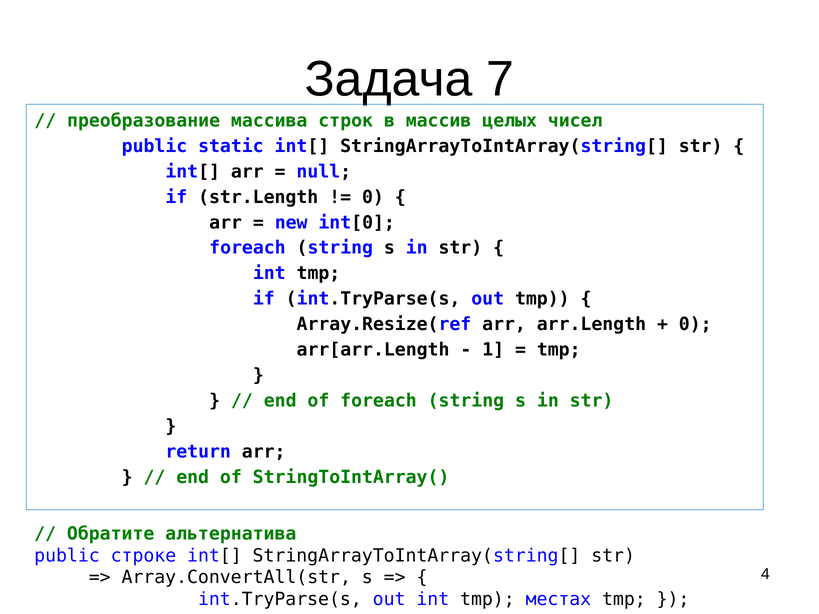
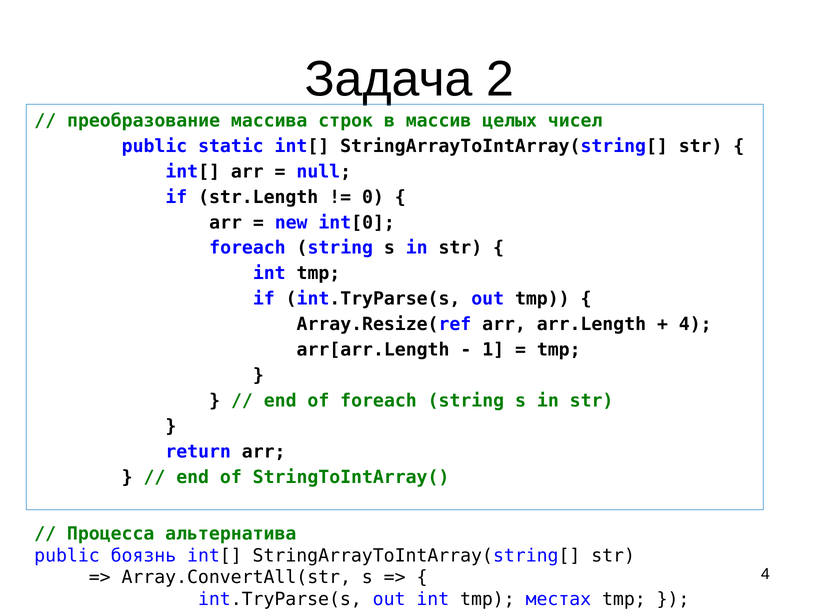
7: 7 -> 2
0 at (695, 325): 0 -> 4
Обратите: Обратите -> Процесса
строке: строке -> боязнь
